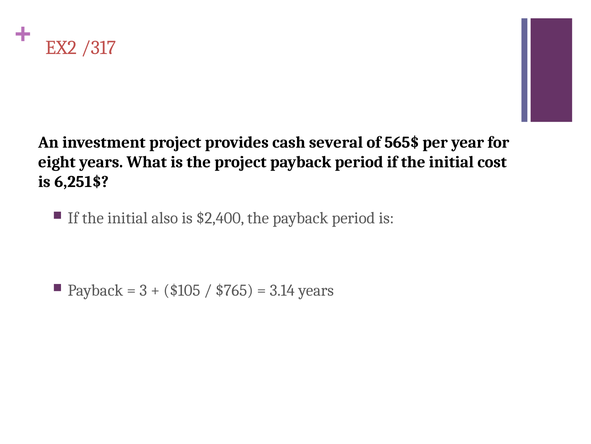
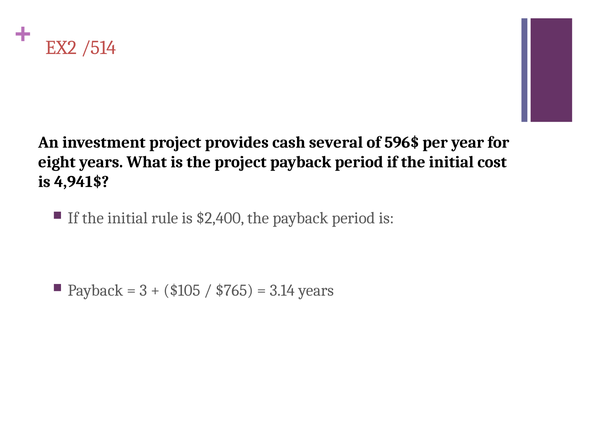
/317: /317 -> /514
565$: 565$ -> 596$
6,251$: 6,251$ -> 4,941$
also: also -> rule
